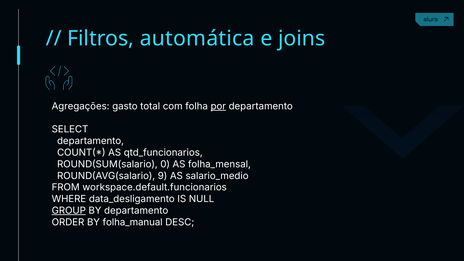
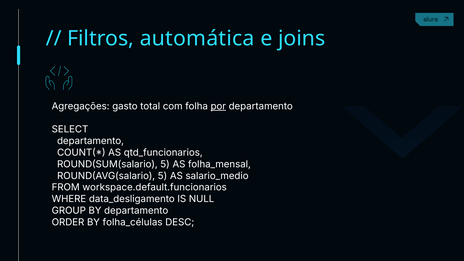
ROUND(SUM(salario 0: 0 -> 5
ROUND(AVG(salario 9: 9 -> 5
GROUP underline: present -> none
folha_manual: folha_manual -> folha_células
